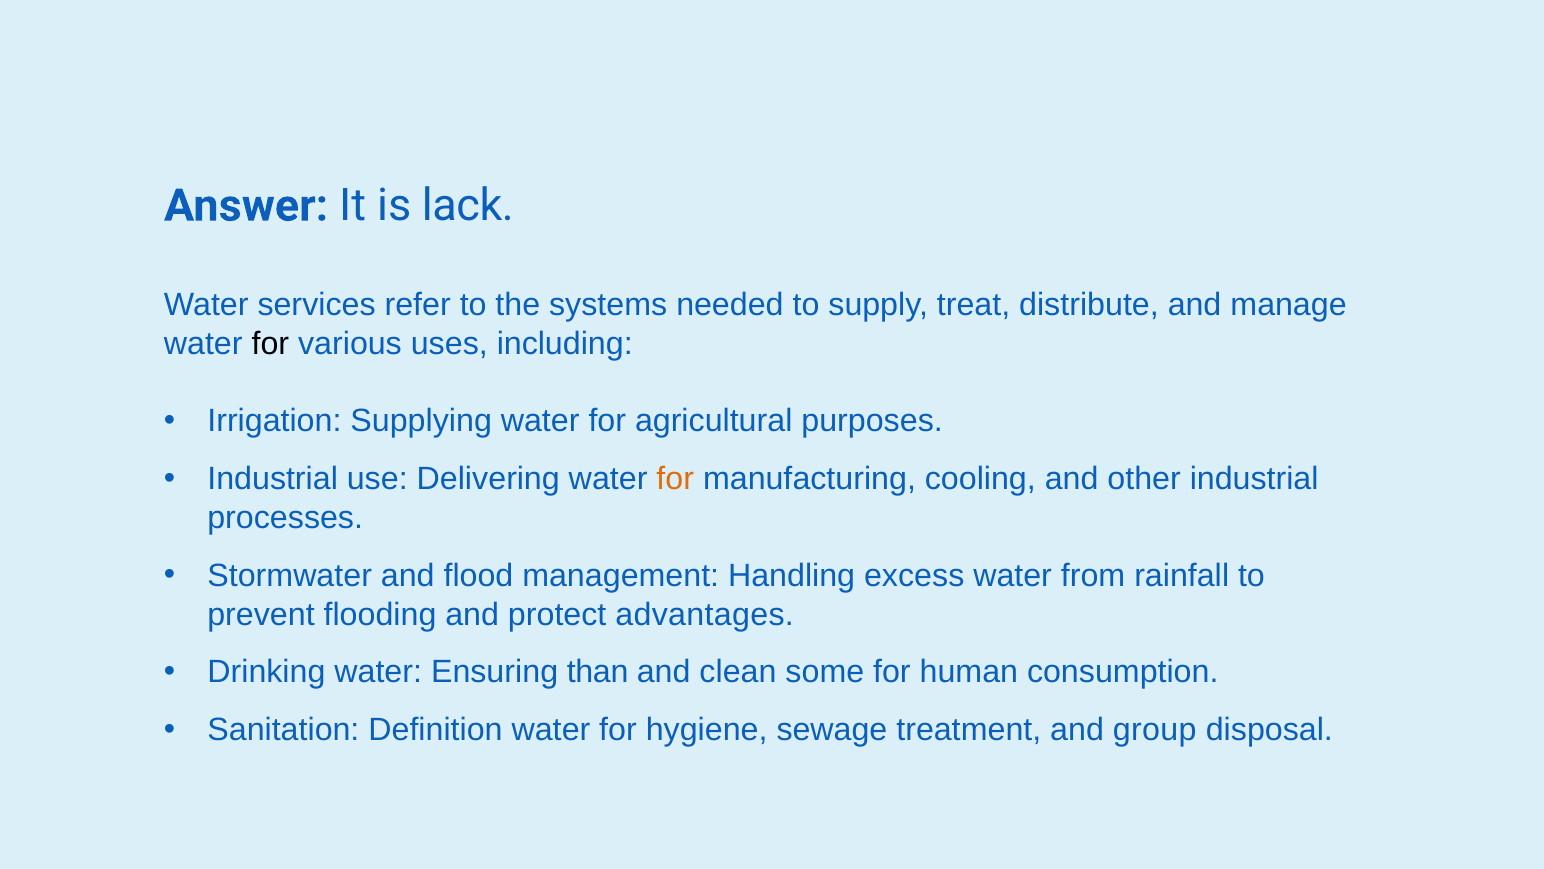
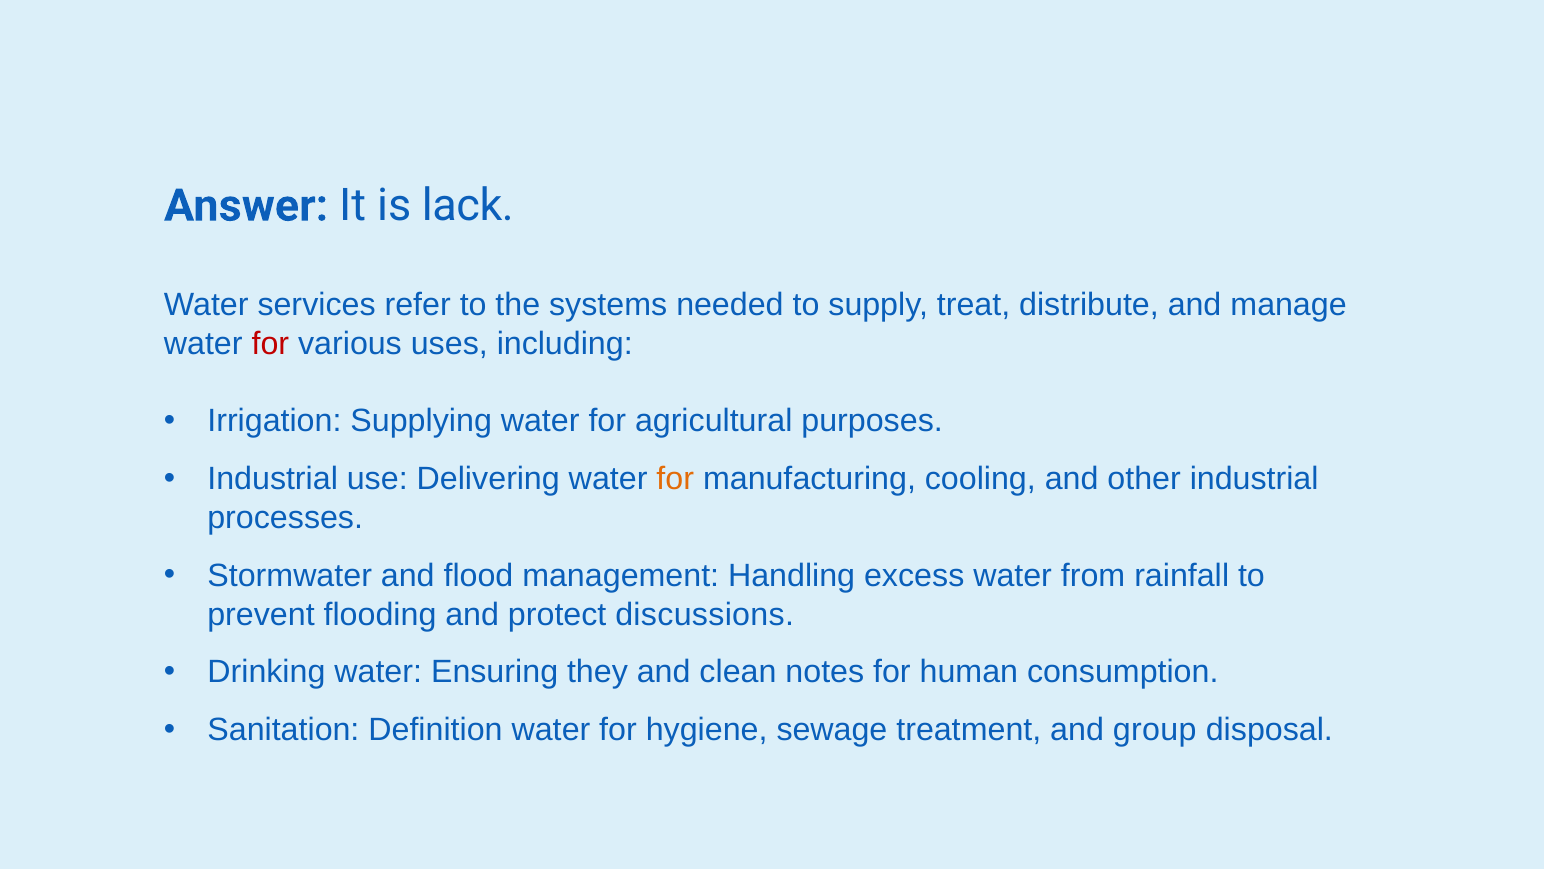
for at (270, 344) colour: black -> red
advantages: advantages -> discussions
than: than -> they
some: some -> notes
